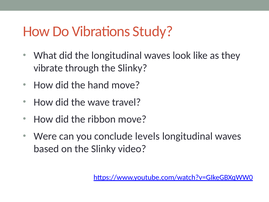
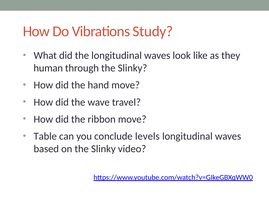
vibrate: vibrate -> human
Were: Were -> Table
